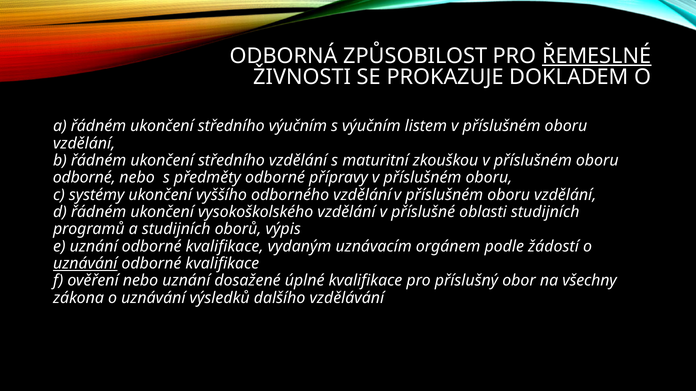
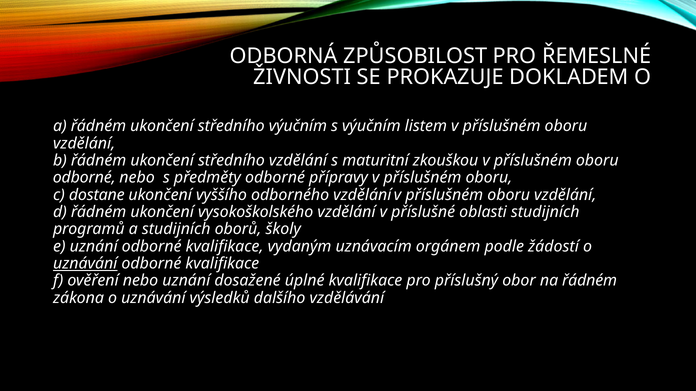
ŘEMESLNÉ underline: present -> none
systémy: systémy -> dostane
výpis: výpis -> školy
na všechny: všechny -> řádném
